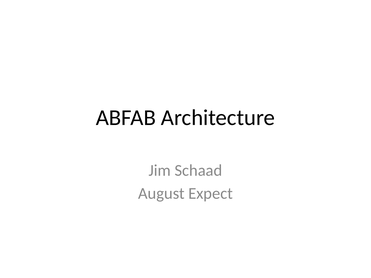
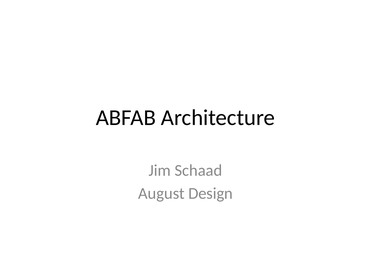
Expect: Expect -> Design
